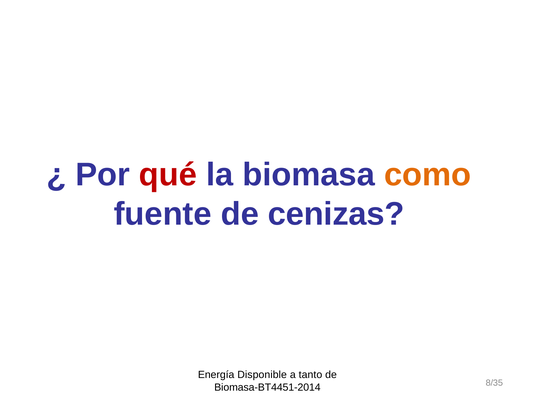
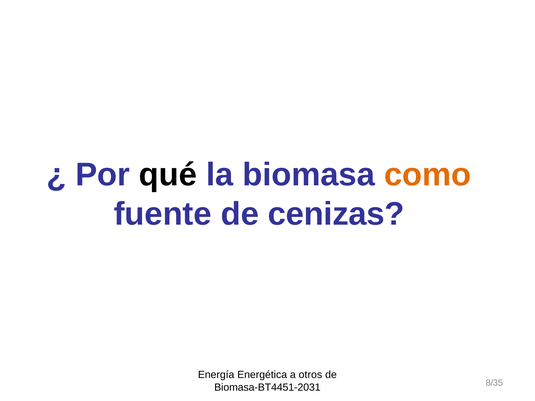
qué colour: red -> black
Disponible: Disponible -> Energética
tanto: tanto -> otros
Biomasa-BT4451-2014: Biomasa-BT4451-2014 -> Biomasa-BT4451-2031
